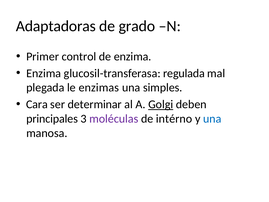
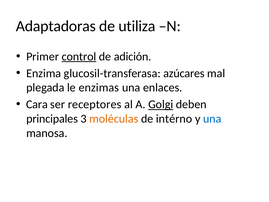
grado: grado -> utiliza
control underline: none -> present
de enzima: enzima -> adición
regulada: regulada -> azúcares
simples: simples -> enlaces
determinar: determinar -> receptores
moléculas colour: purple -> orange
